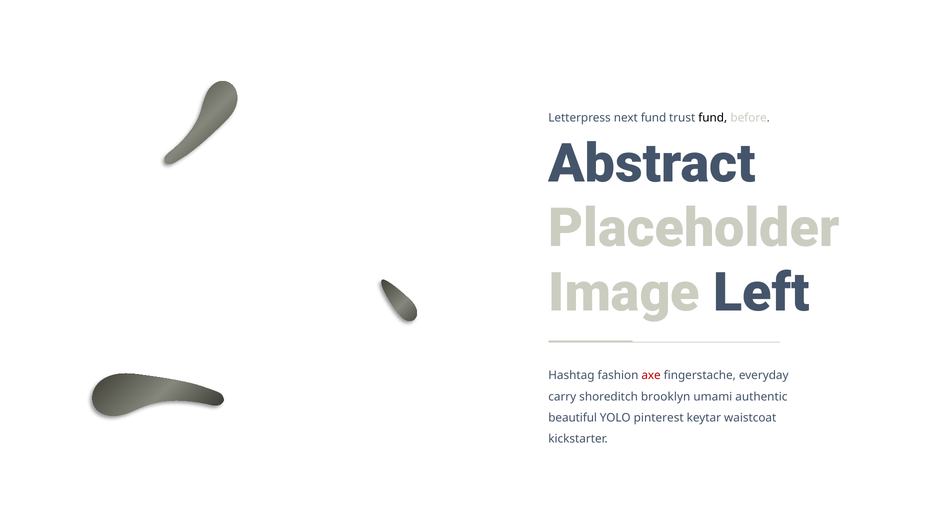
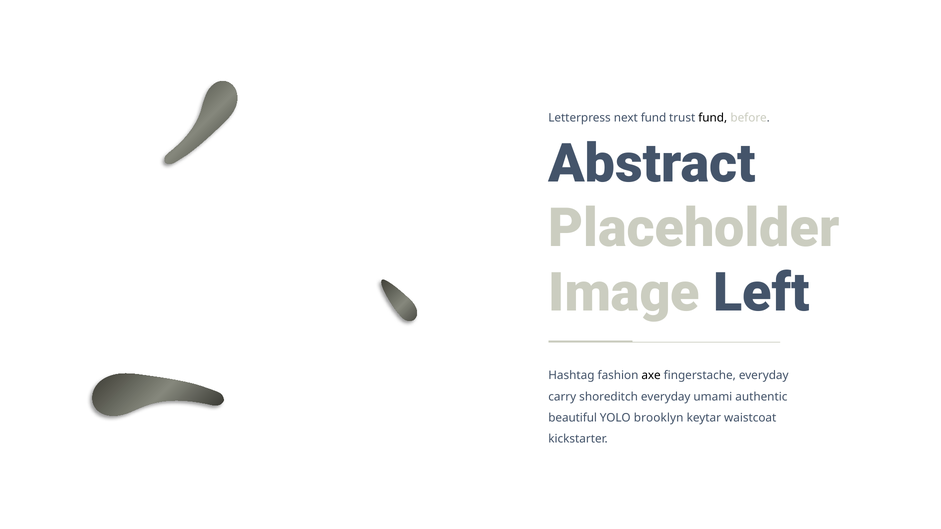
axe colour: red -> black
shoreditch brooklyn: brooklyn -> everyday
pinterest: pinterest -> brooklyn
